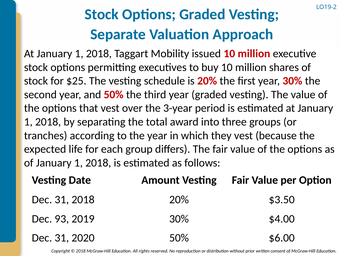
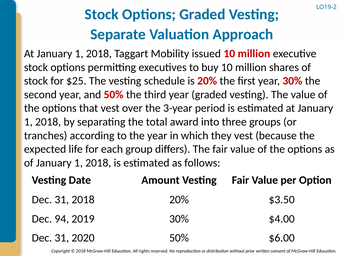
93: 93 -> 94
